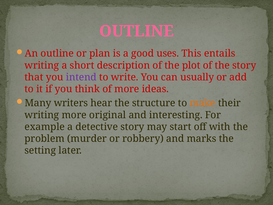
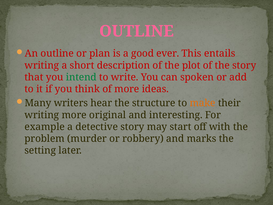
uses: uses -> ever
intend colour: purple -> green
usually: usually -> spoken
